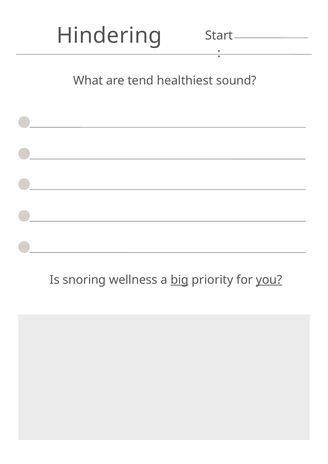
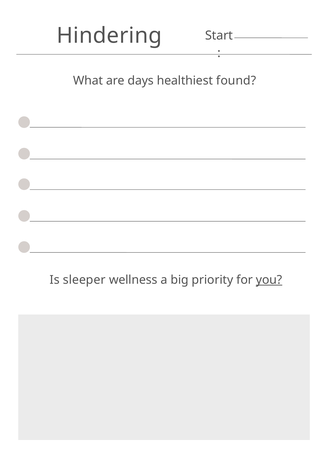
tend: tend -> days
sound: sound -> found
snoring: snoring -> sleeper
big underline: present -> none
